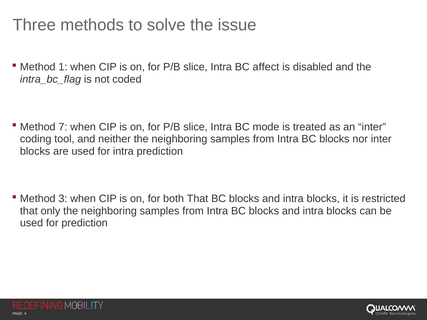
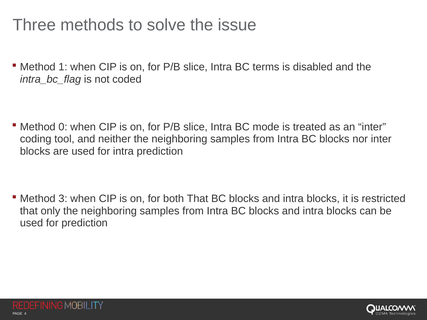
affect: affect -> terms
7: 7 -> 0
